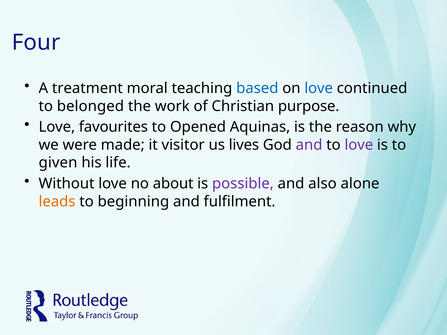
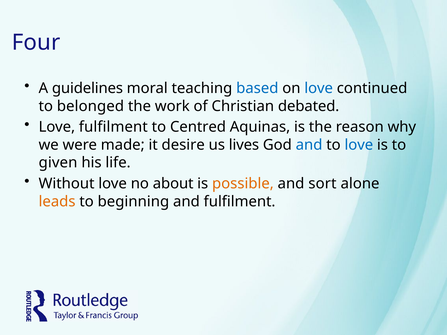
treatment: treatment -> guidelines
purpose: purpose -> debated
Love favourites: favourites -> fulfilment
Opened: Opened -> Centred
visitor: visitor -> desire
and at (309, 145) colour: purple -> blue
love at (359, 145) colour: purple -> blue
possible colour: purple -> orange
also: also -> sort
